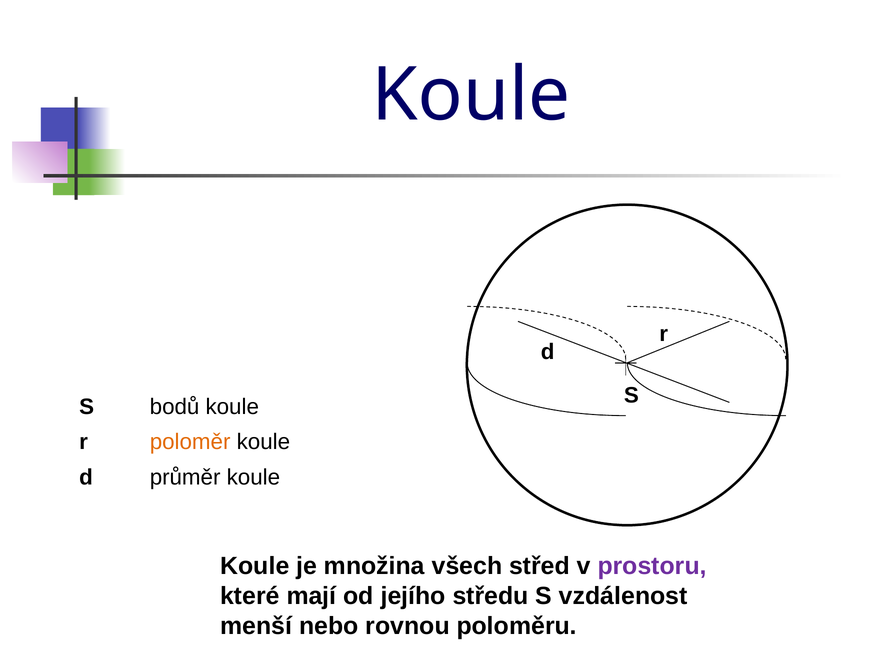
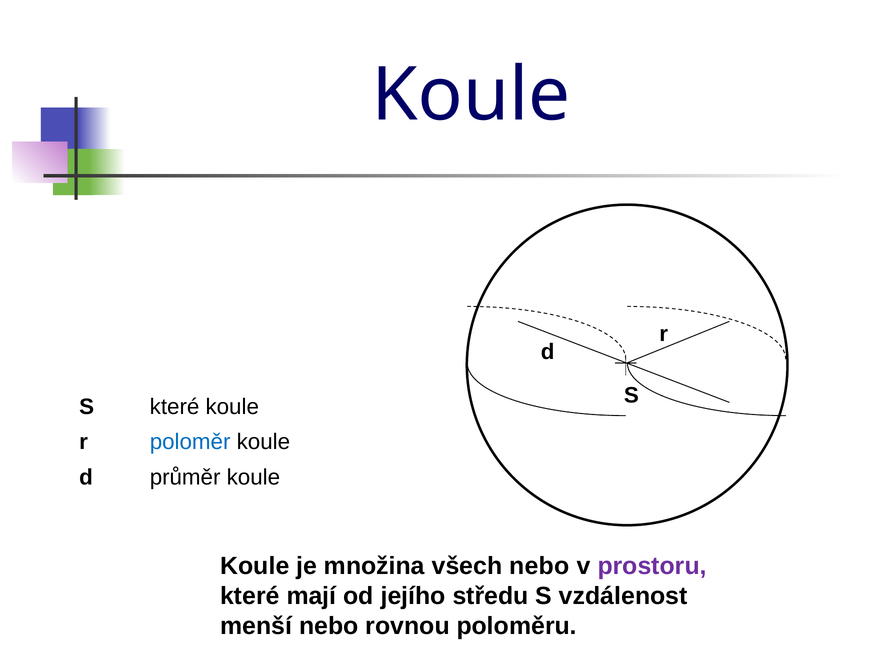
S bodů: bodů -> které
poloměr colour: orange -> blue
všech střed: střed -> nebo
